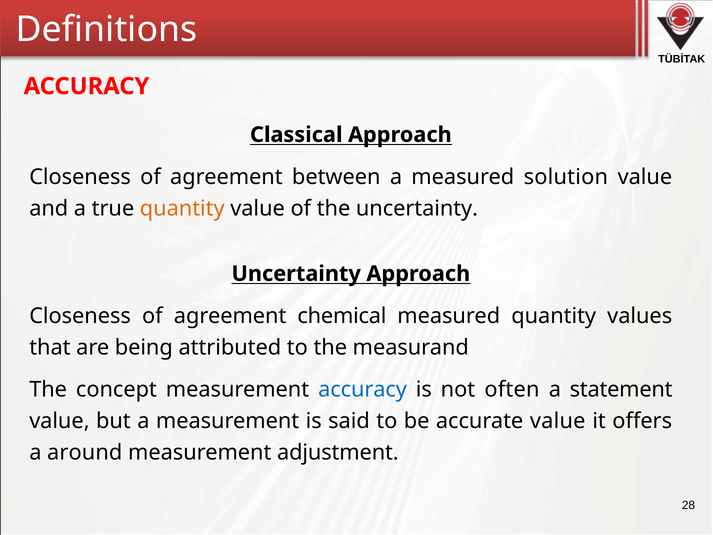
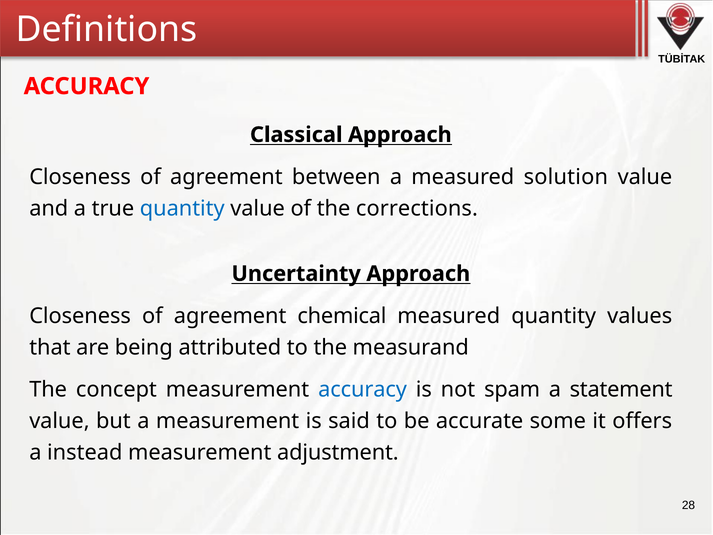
quantity at (182, 208) colour: orange -> blue
the uncertainty: uncertainty -> corrections
often: often -> spam
accurate value: value -> some
around: around -> instead
